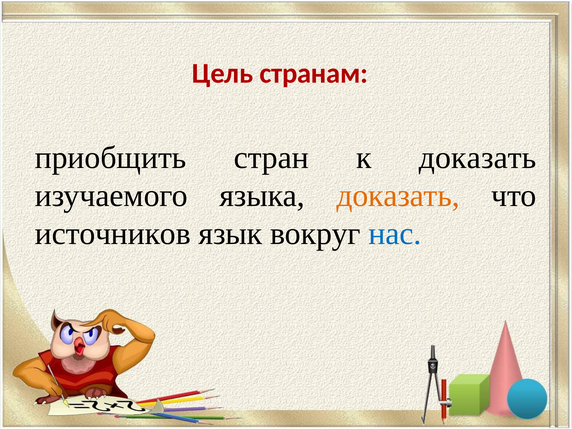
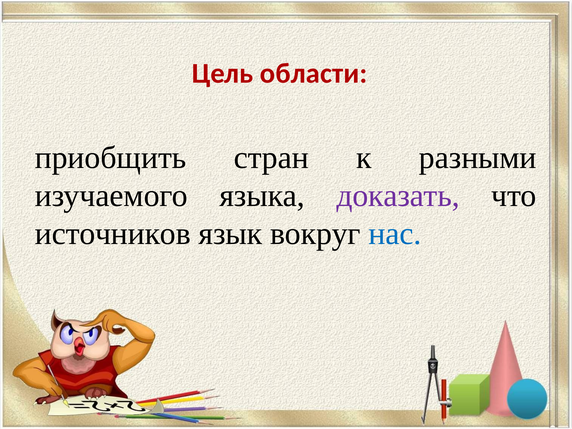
странам: странам -> области
к доказать: доказать -> разными
доказать at (398, 196) colour: orange -> purple
